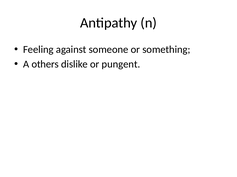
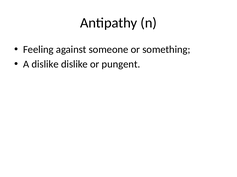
A others: others -> dislike
